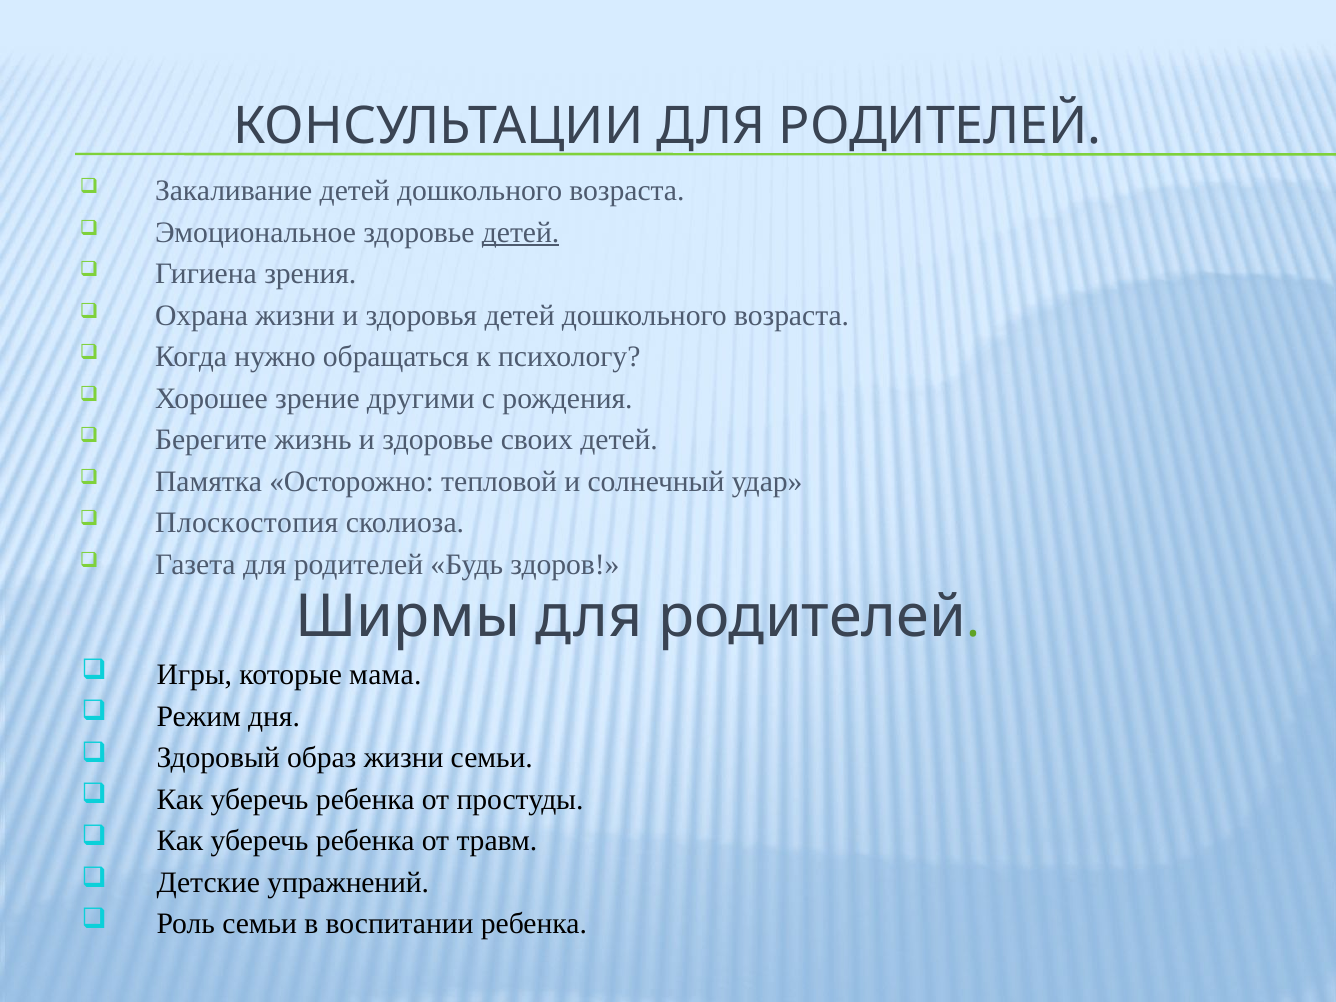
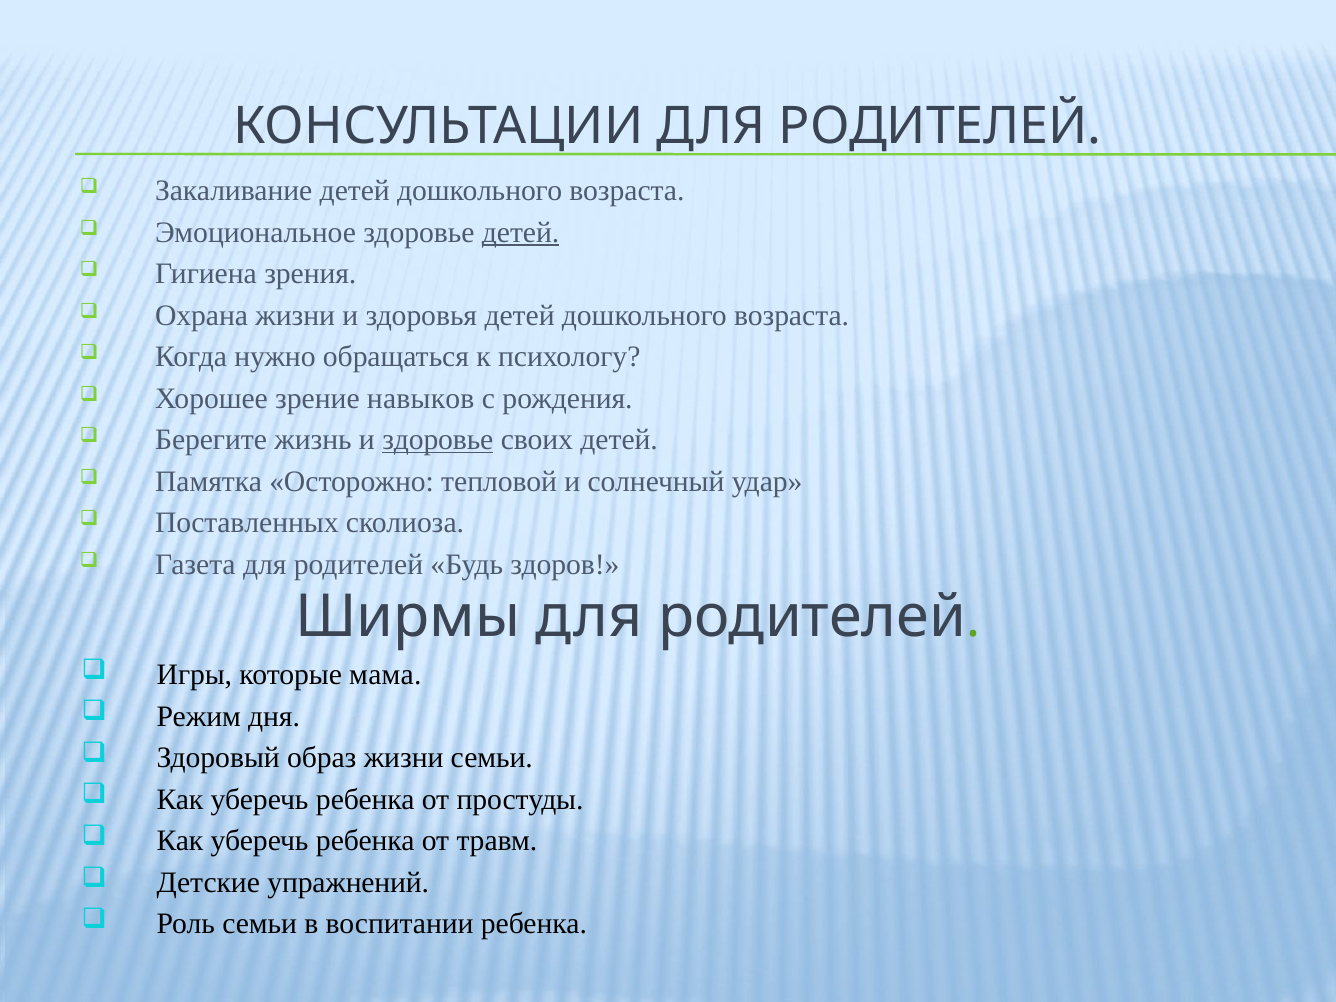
другими: другими -> навыков
здоровье at (438, 440) underline: none -> present
Плоскостопия: Плоскостопия -> Поставленных
